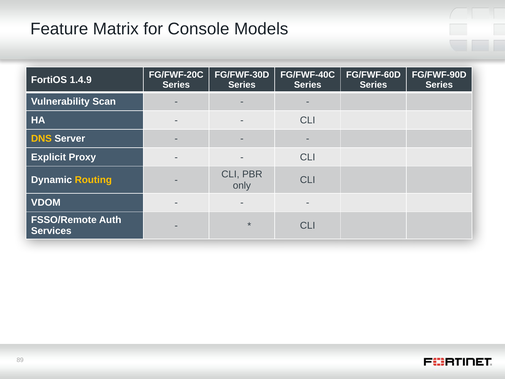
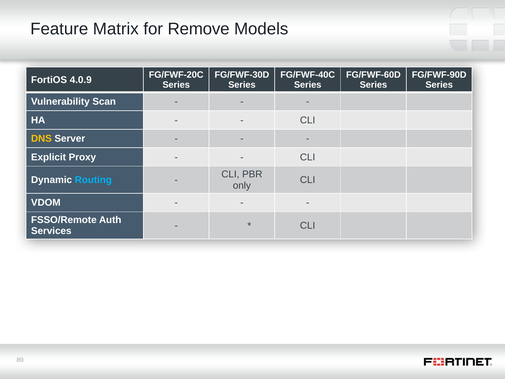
Console: Console -> Remove
1.4.9: 1.4.9 -> 4.0.9
Routing colour: yellow -> light blue
